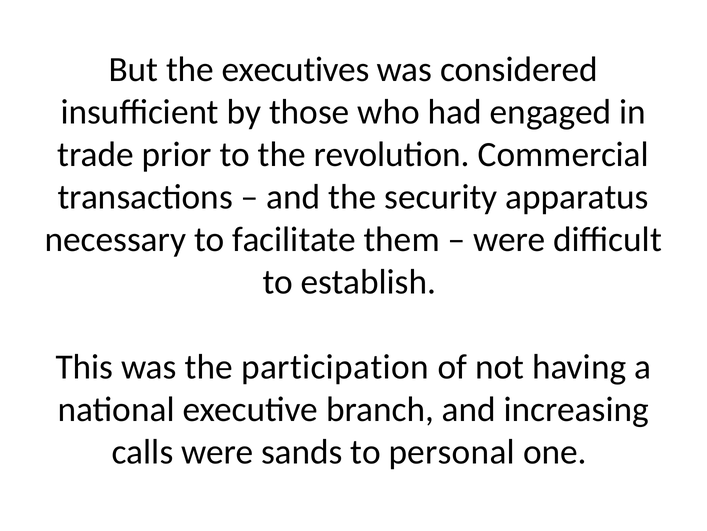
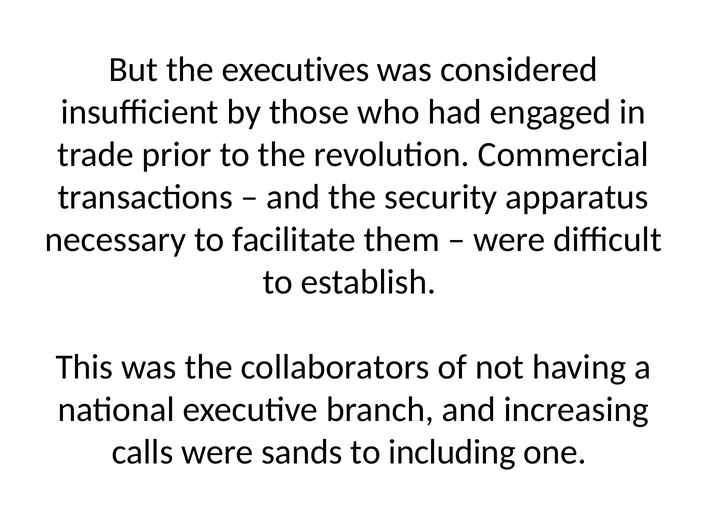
participation: participation -> collaborators
personal: personal -> including
